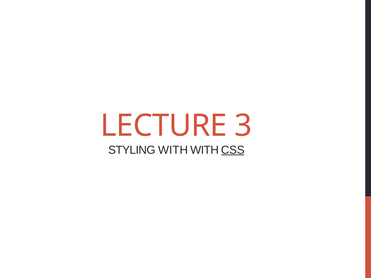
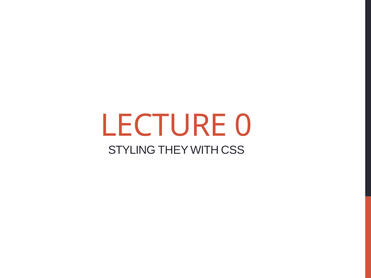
3: 3 -> 0
STYLING WITH: WITH -> THEY
CSS underline: present -> none
